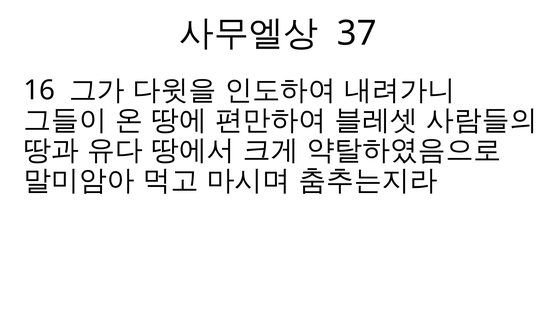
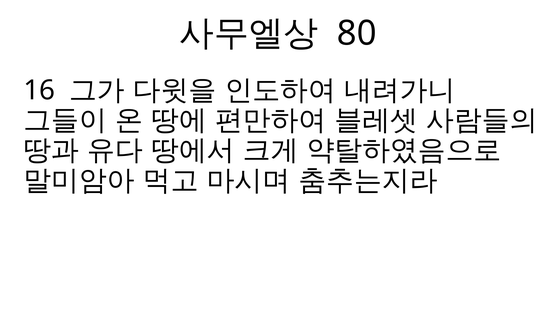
37: 37 -> 80
